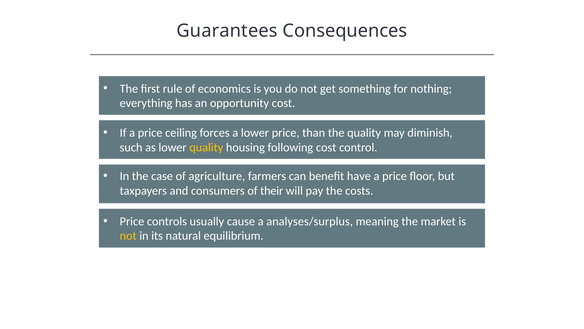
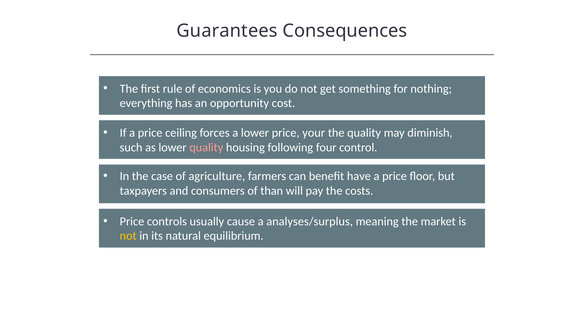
than: than -> your
quality at (206, 147) colour: yellow -> pink
following cost: cost -> four
their: their -> than
